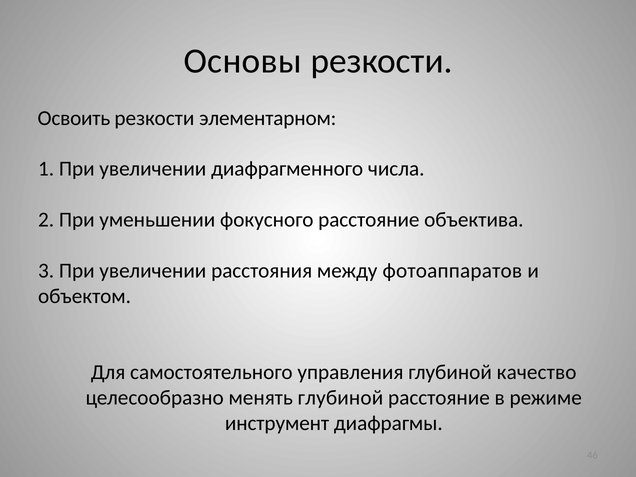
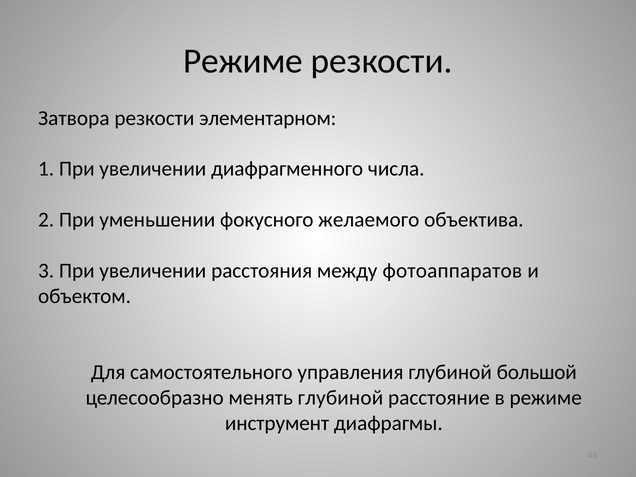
Основы at (243, 61): Основы -> Режиме
Освоить: Освоить -> Затвора
фокусного расстояние: расстояние -> желаемого
качество: качество -> большой
